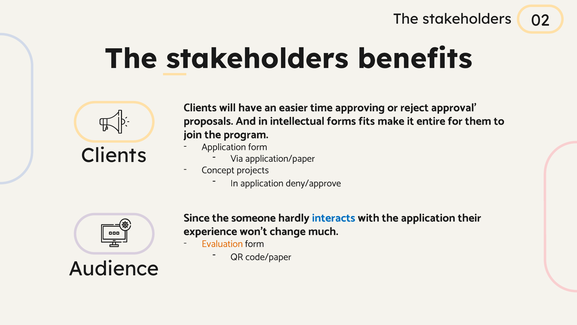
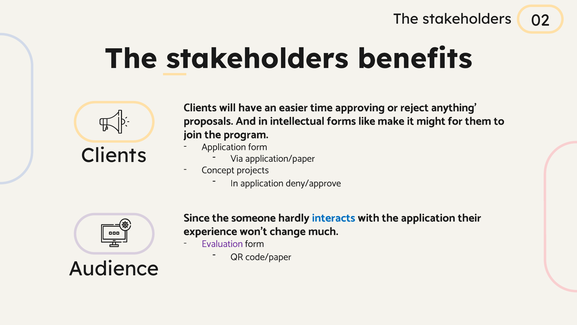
approval: approval -> anything
fits: fits -> like
entire: entire -> might
Evaluation colour: orange -> purple
